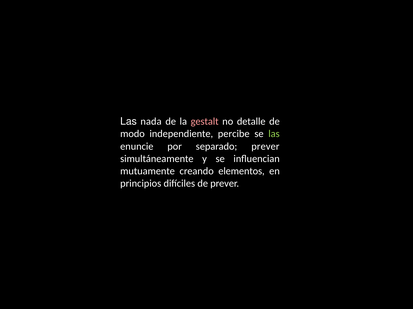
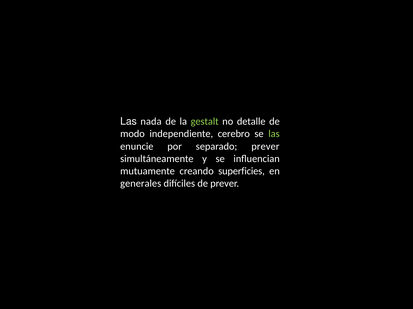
gestalt colour: pink -> light green
percibe: percibe -> cerebro
elementos: elementos -> superficies
principios: principios -> generales
